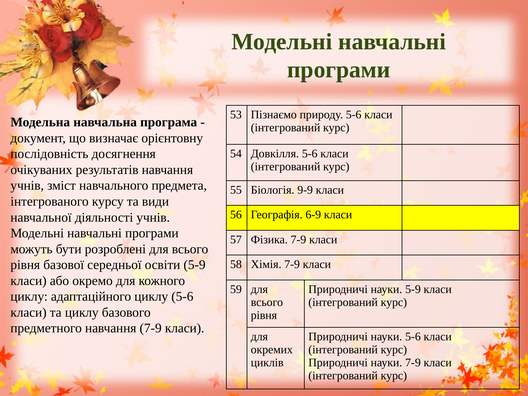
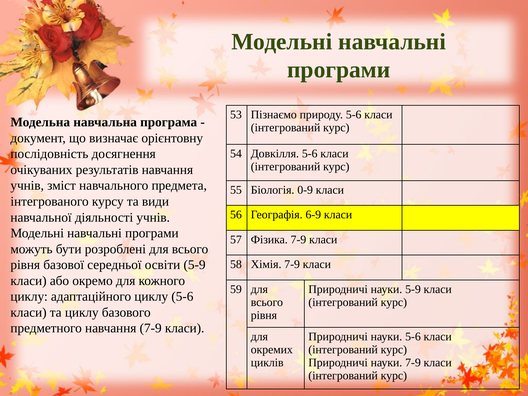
9-9: 9-9 -> 0-9
